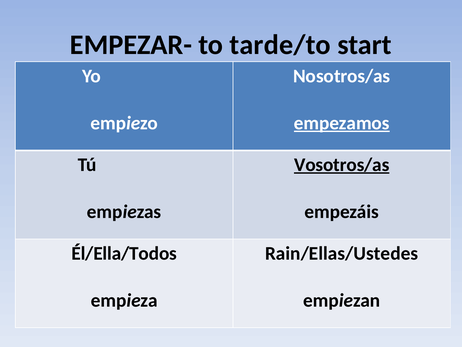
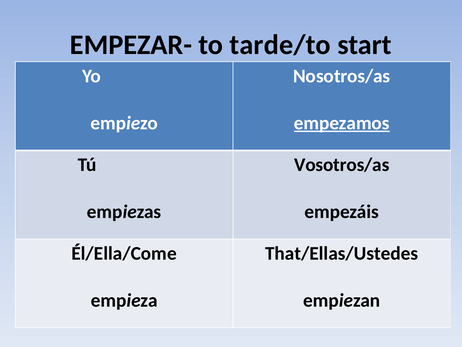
Vosotros/as underline: present -> none
Él/Ella/Todos: Él/Ella/Todos -> Él/Ella/Come
Rain/Ellas/Ustedes: Rain/Ellas/Ustedes -> That/Ellas/Ustedes
